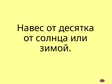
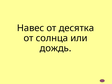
зимой: зимой -> дождь
